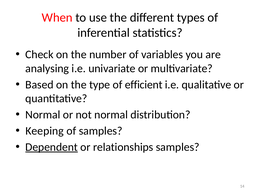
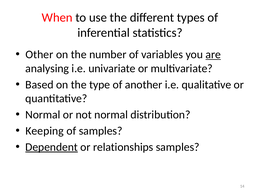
Check: Check -> Other
are underline: none -> present
efficient: efficient -> another
